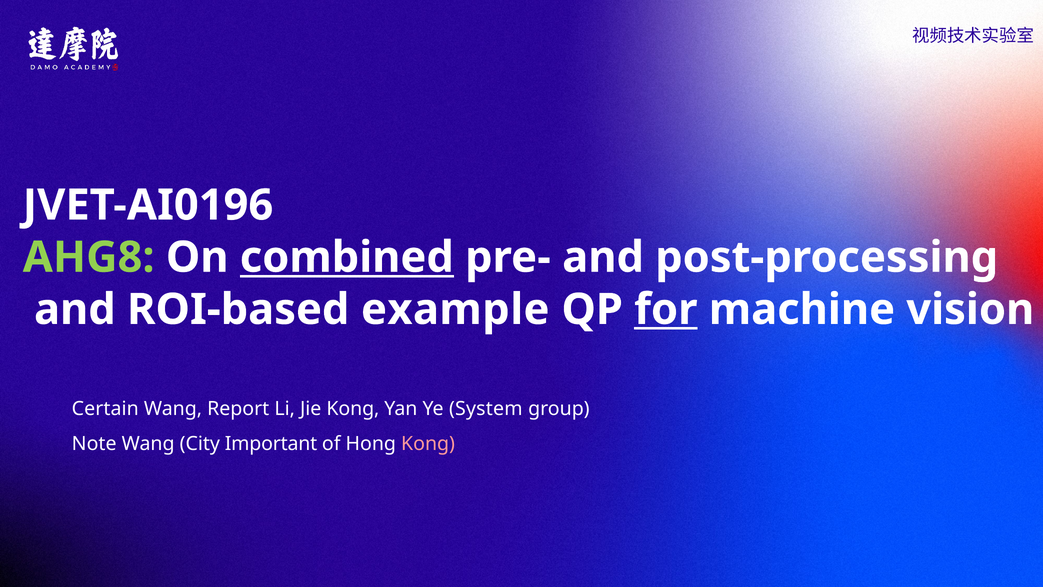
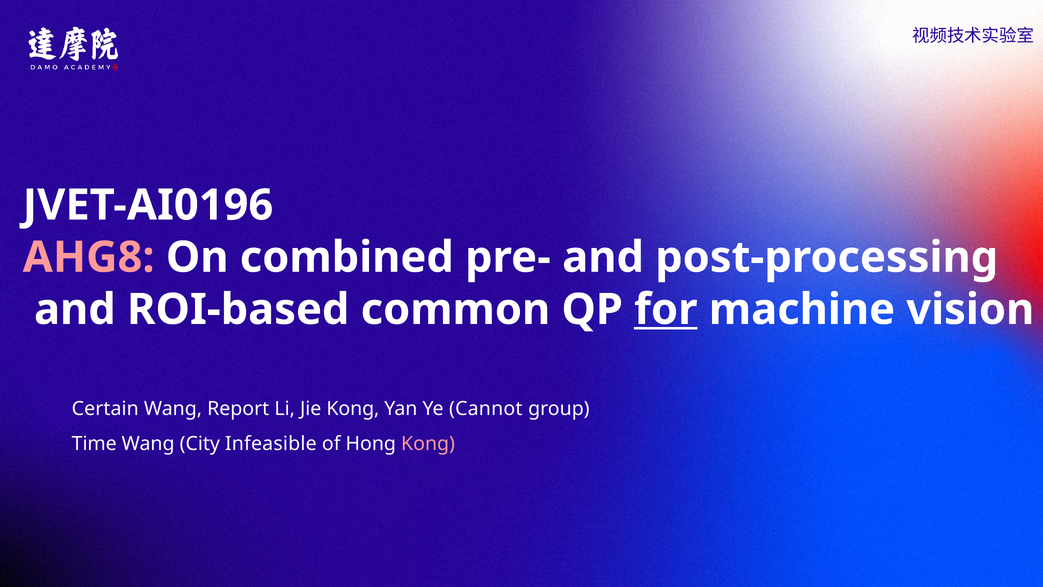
AHG8 colour: light green -> pink
combined underline: present -> none
example: example -> common
System: System -> Cannot
Note: Note -> Time
Important: Important -> Infeasible
